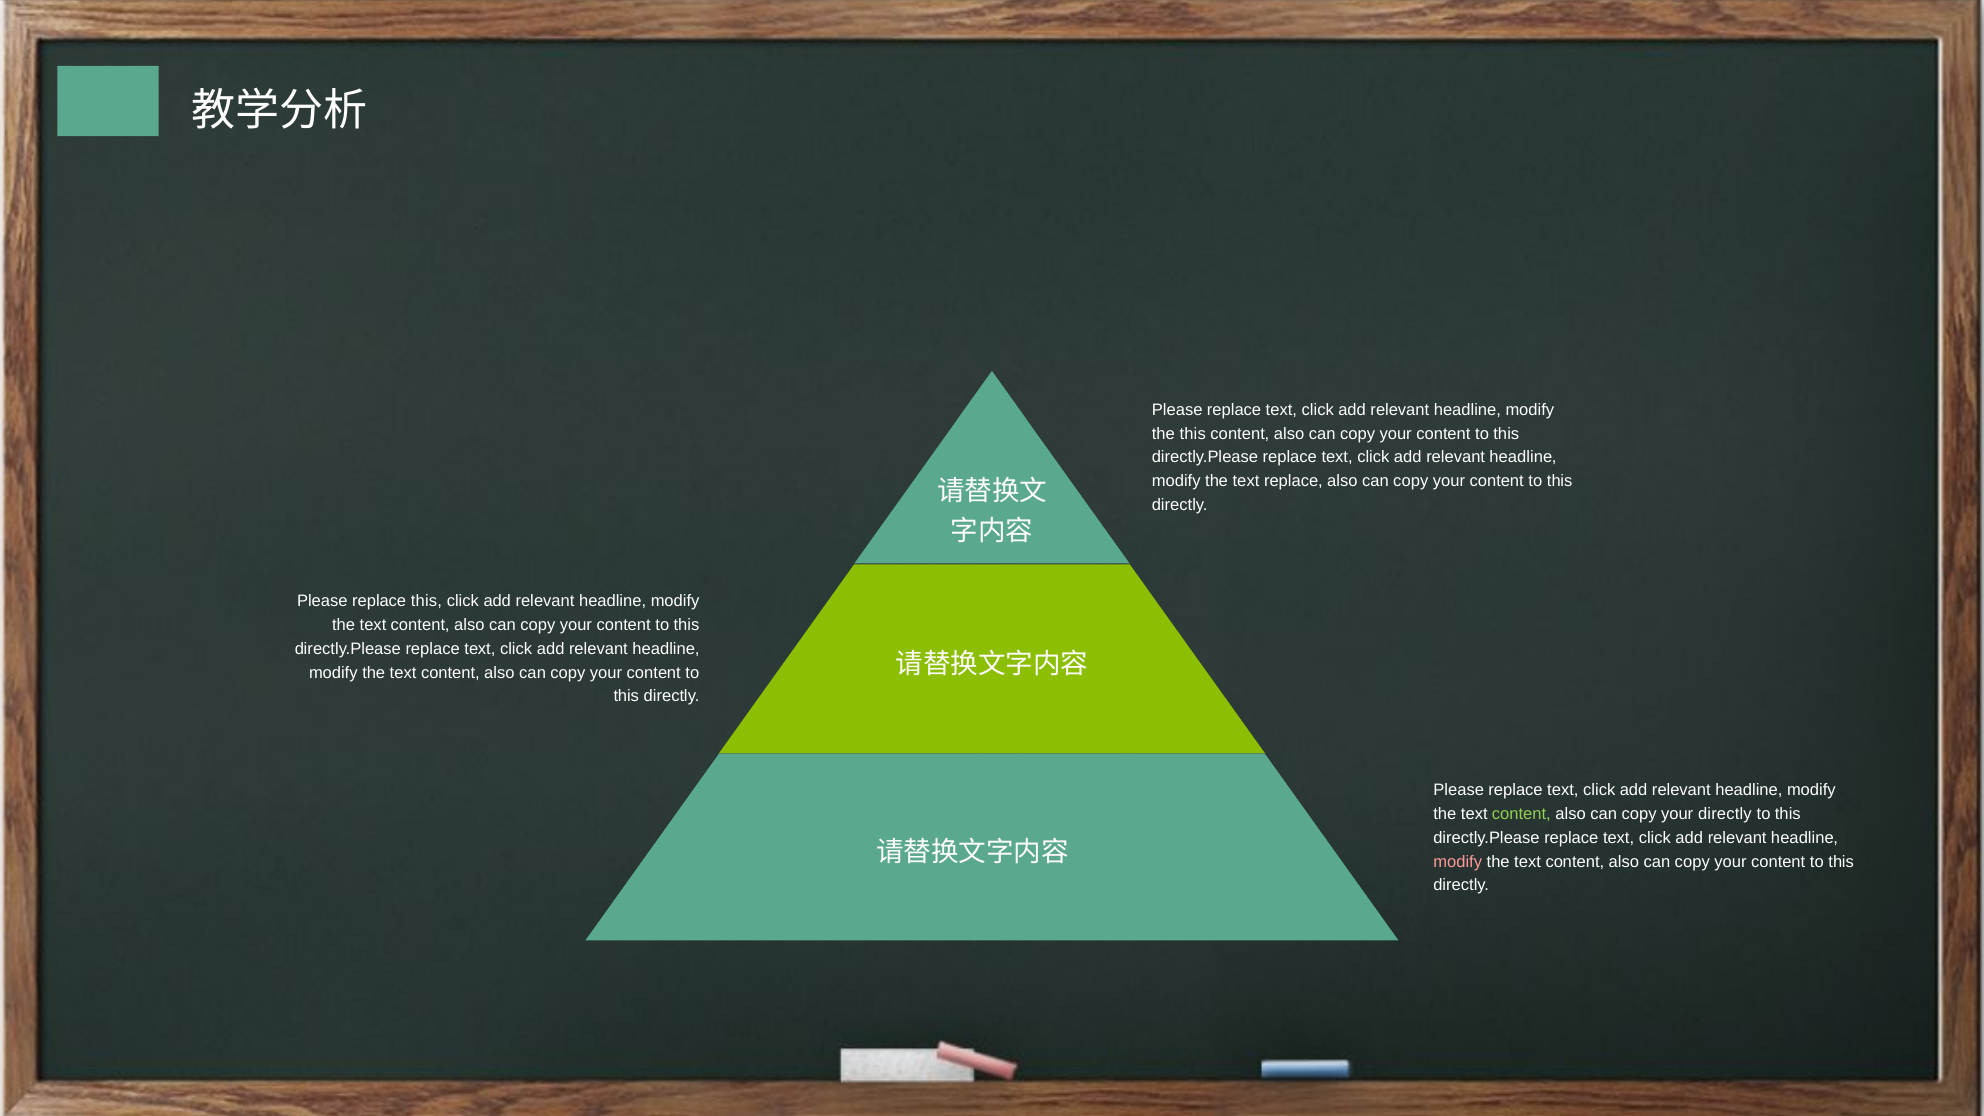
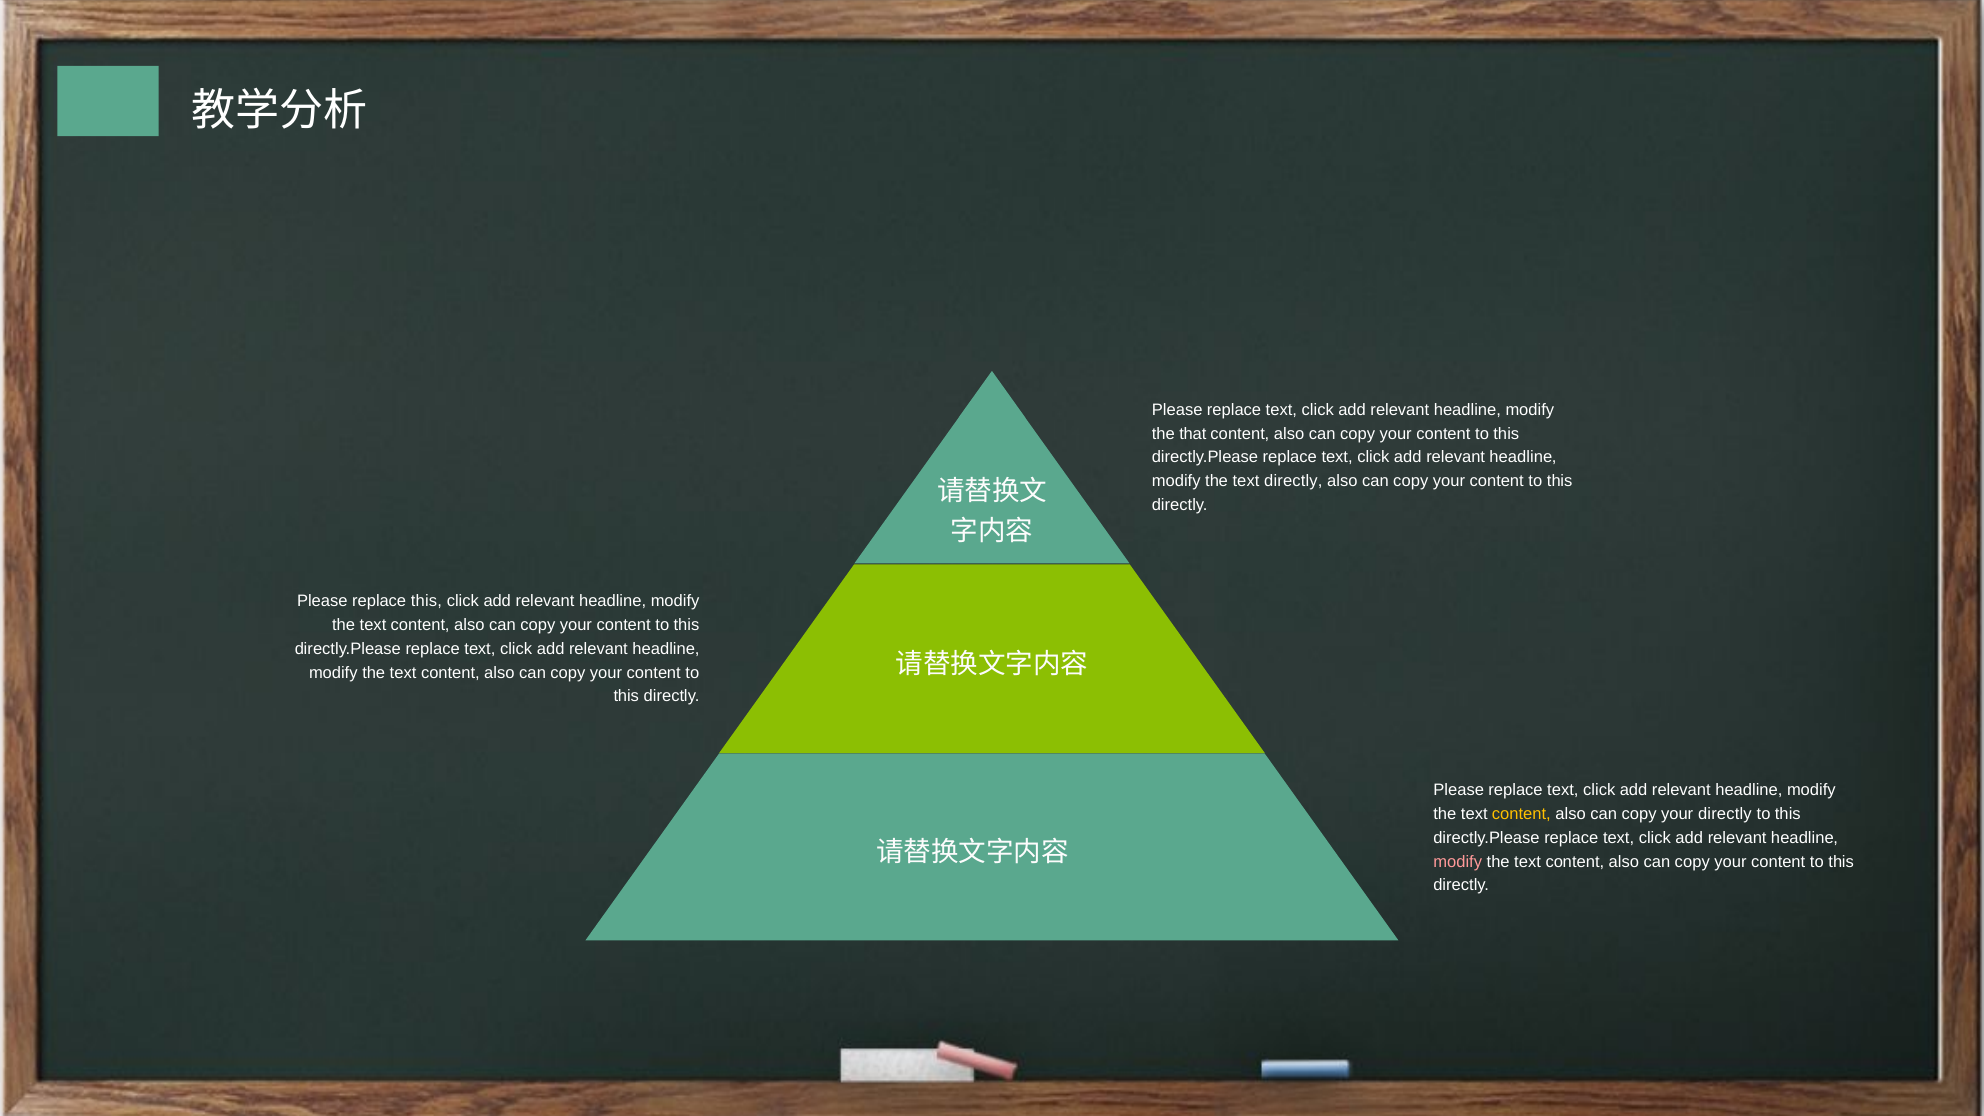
the this: this -> that
text replace: replace -> directly
content at (1521, 814) colour: light green -> yellow
